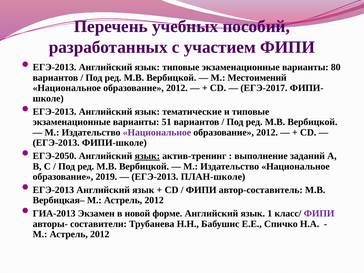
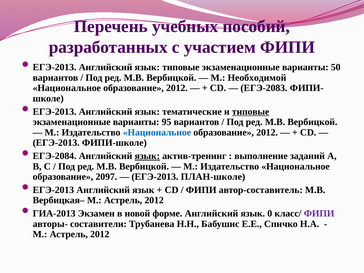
80: 80 -> 50
Местоимений: Местоимений -> Необходимой
ЕГЭ-2017: ЕГЭ-2017 -> ЕГЭ-2083
типовые at (251, 112) underline: none -> present
51: 51 -> 95
Национальное at (157, 132) colour: purple -> blue
ЕГЭ-2050: ЕГЭ-2050 -> ЕГЭ-2084
2019: 2019 -> 2097
1: 1 -> 0
